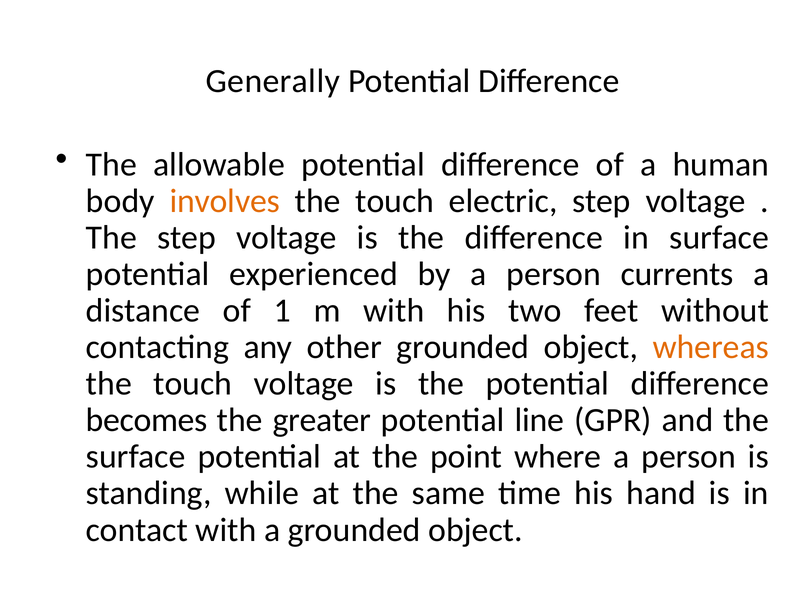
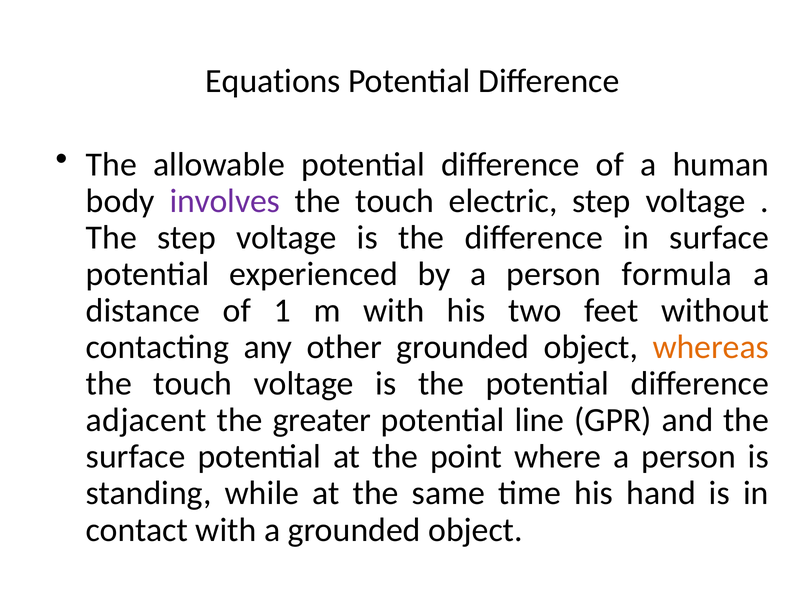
Generally: Generally -> Equations
involves colour: orange -> purple
currents: currents -> formula
becomes: becomes -> adjacent
